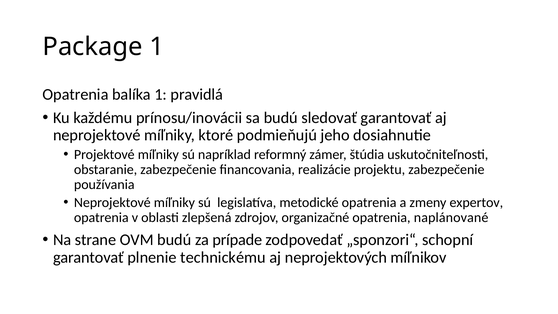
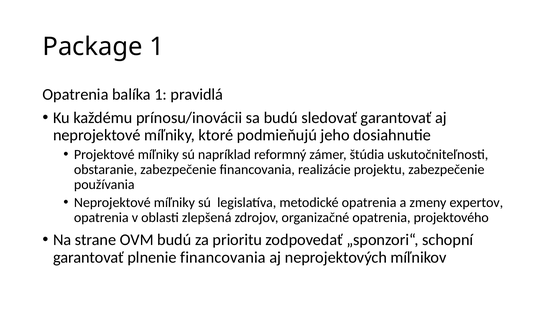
naplánované: naplánované -> projektového
prípade: prípade -> prioritu
plnenie technickému: technickému -> financovania
